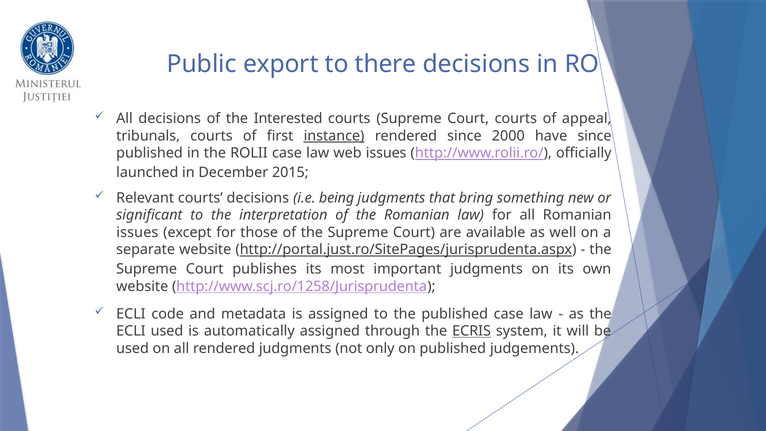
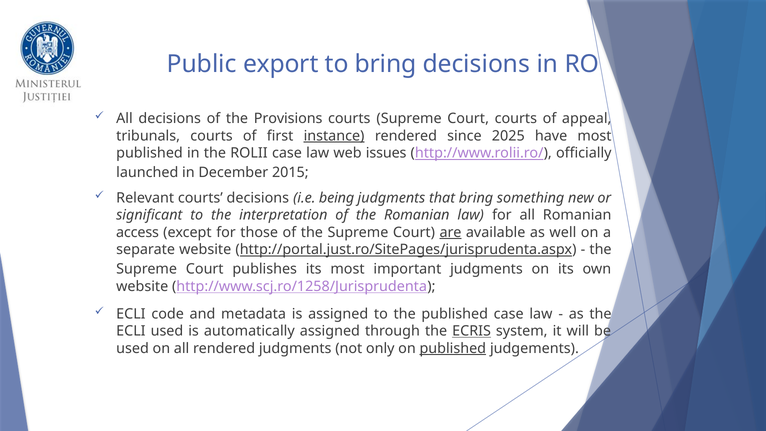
to there: there -> bring
Interested: Interested -> Provisions
2000: 2000 -> 2025
have since: since -> most
issues at (137, 232): issues -> access
are underline: none -> present
published at (453, 348) underline: none -> present
